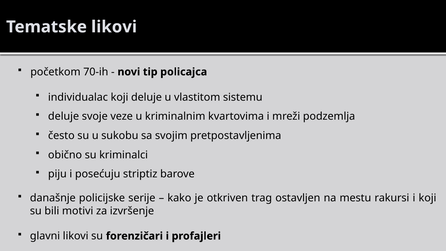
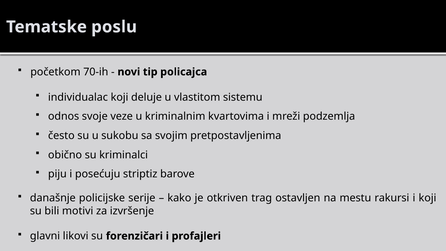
Tematske likovi: likovi -> poslu
deluje at (64, 116): deluje -> odnos
